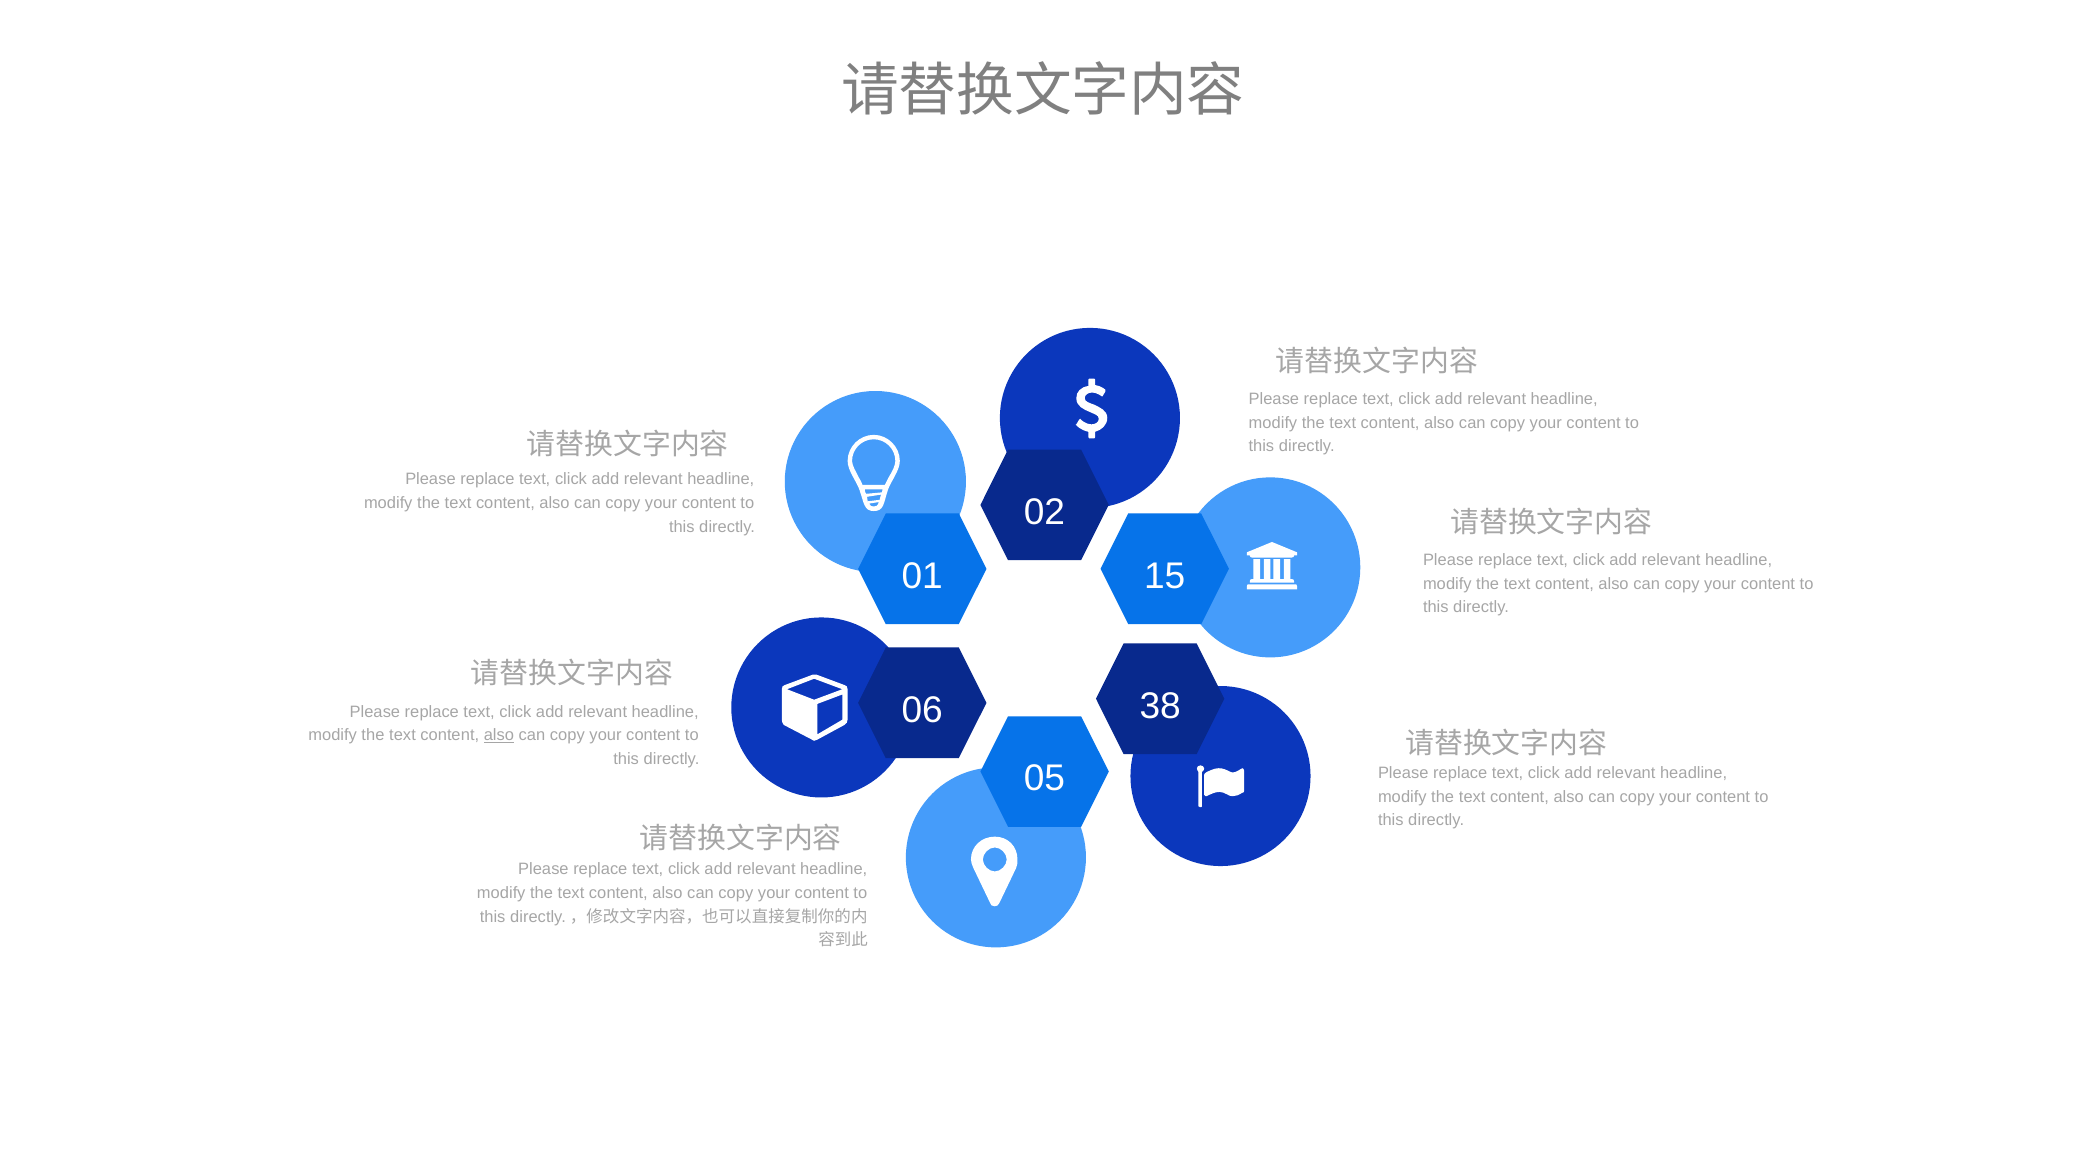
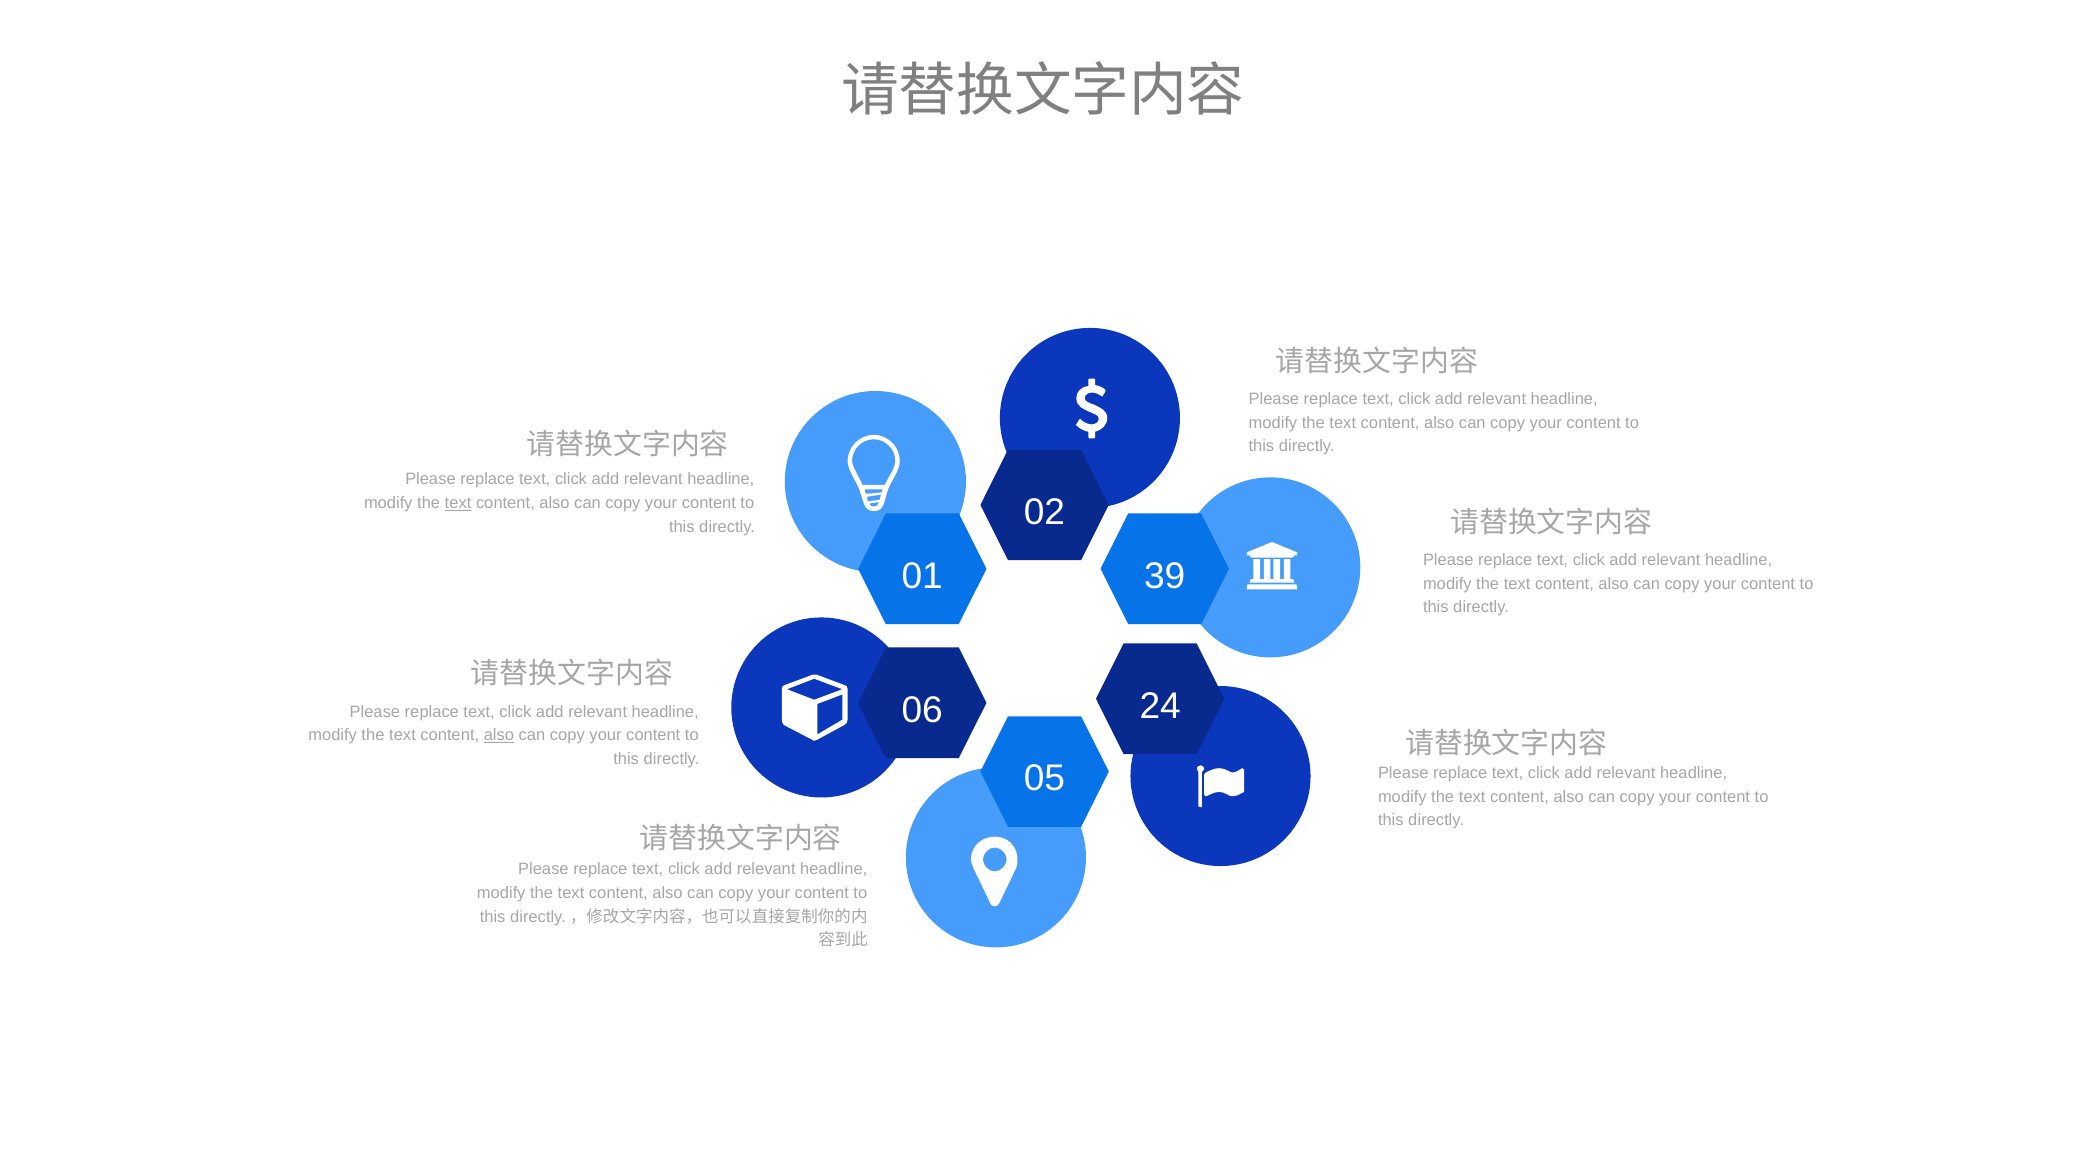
text at (458, 503) underline: none -> present
15: 15 -> 39
38: 38 -> 24
